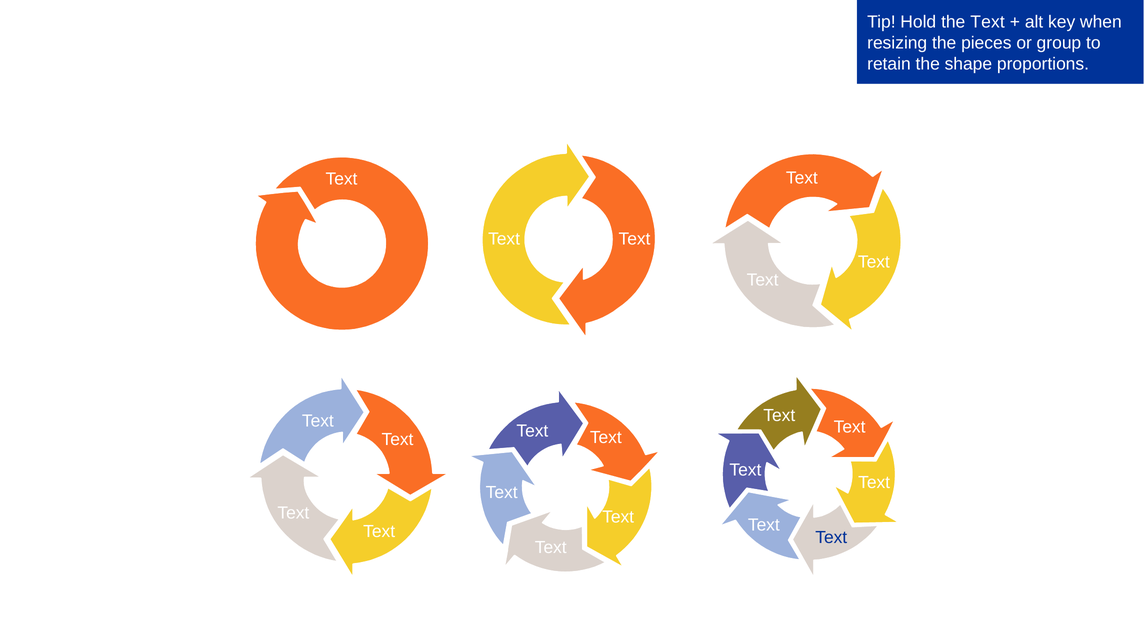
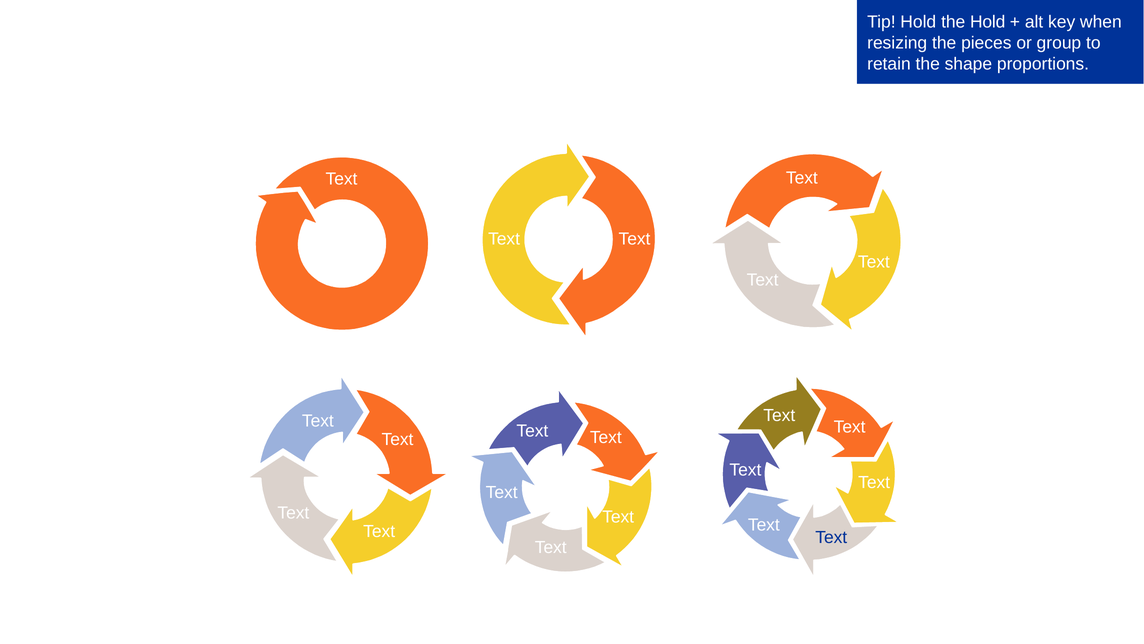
the Text: Text -> Hold
